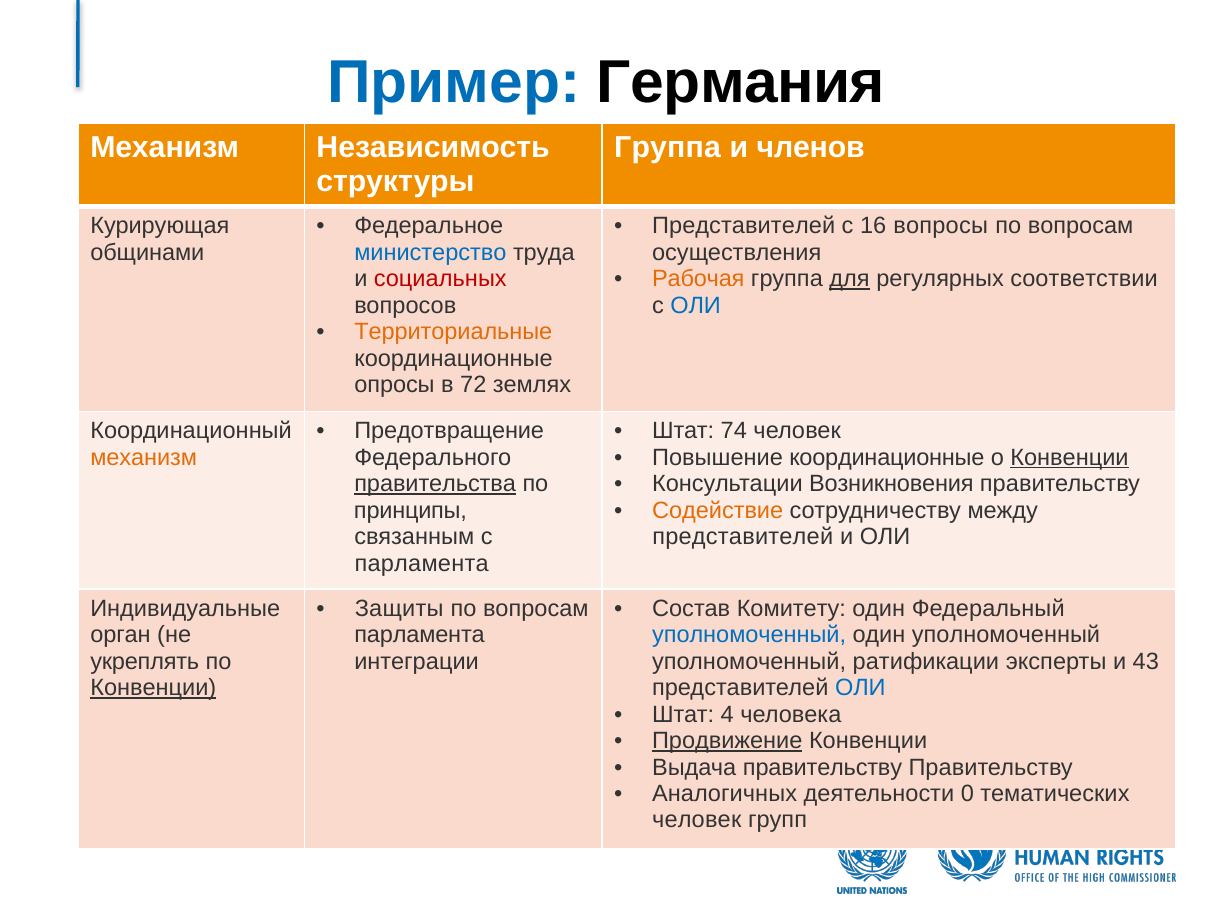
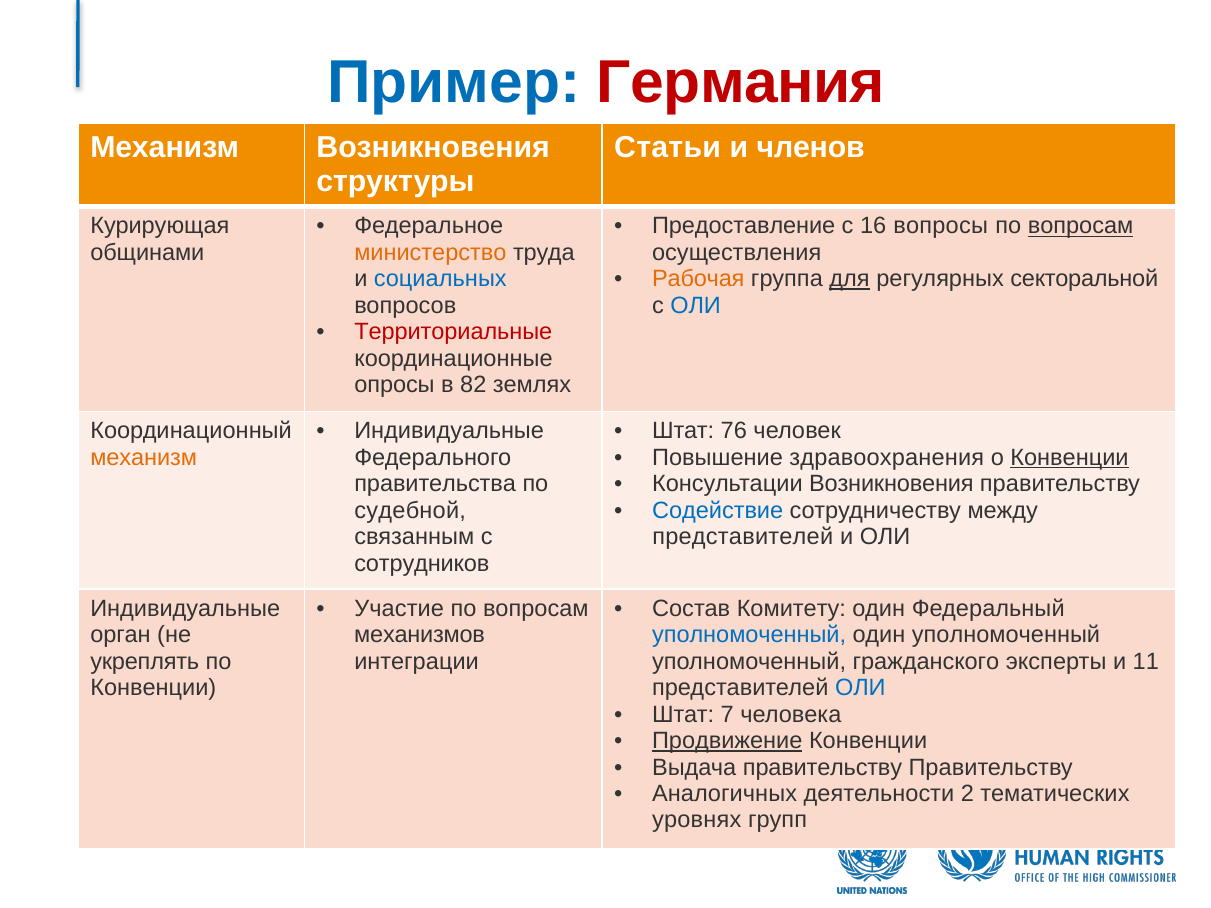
Германия colour: black -> red
Механизм Независимость: Независимость -> Возникновения
Группа at (668, 147): Группа -> Статьи
Представителей at (744, 226): Представителей -> Предоставление
вопросам at (1081, 226) underline: none -> present
министерство colour: blue -> orange
социальных colour: red -> blue
соответствии: соответствии -> секторальной
Территориальные colour: orange -> red
72: 72 -> 82
Предотвращение at (449, 431): Предотвращение -> Индивидуальные
74: 74 -> 76
Повышение координационные: координационные -> здравоохранения
правительства underline: present -> none
принципы: принципы -> судебной
Содействие colour: orange -> blue
парламента at (422, 564): парламента -> сотрудников
Защиты: Защиты -> Участие
парламента at (420, 635): парламента -> механизмов
ратификации: ратификации -> гражданского
43: 43 -> 11
Конвенции at (153, 688) underline: present -> none
4: 4 -> 7
0: 0 -> 2
человек at (697, 820): человек -> уровнях
